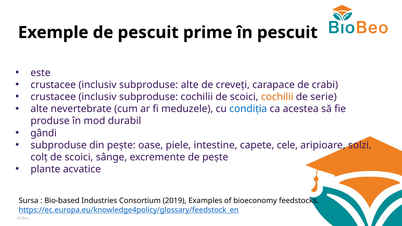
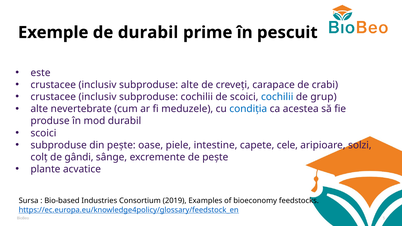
de pescuit: pescuit -> durabil
cochilii at (277, 97) colour: orange -> blue
serie: serie -> grup
gândi at (44, 133): gândi -> scoici
scoici at (79, 157): scoici -> gândi
